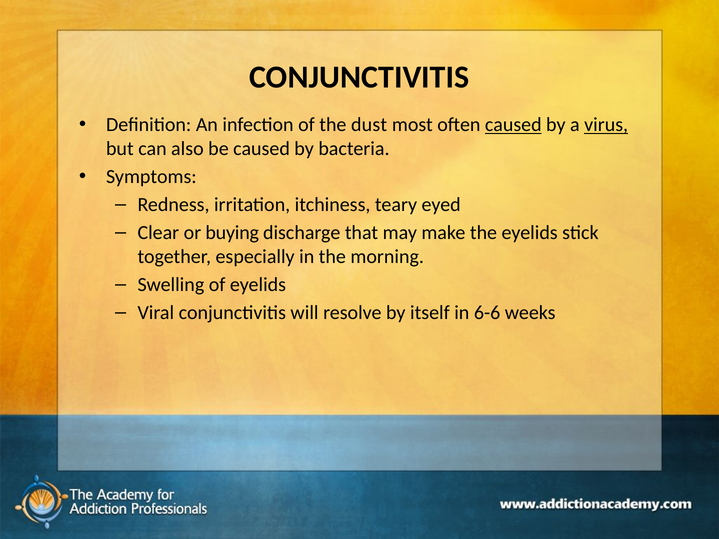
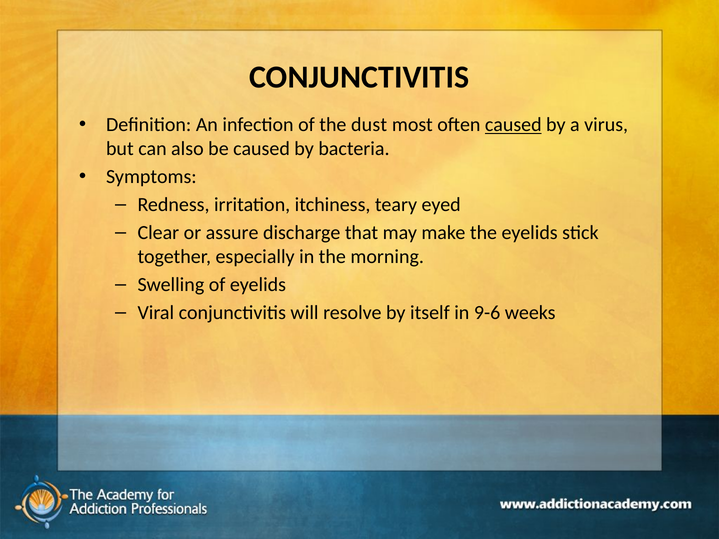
virus underline: present -> none
buying: buying -> assure
6-6: 6-6 -> 9-6
